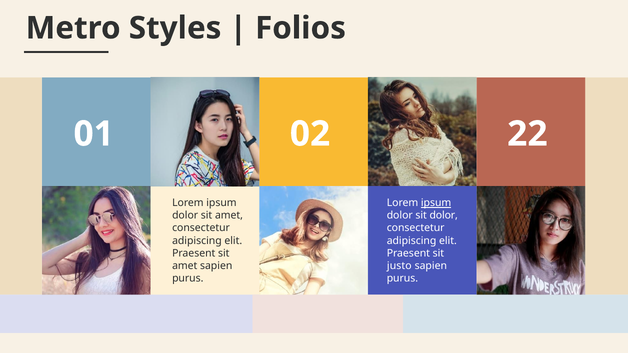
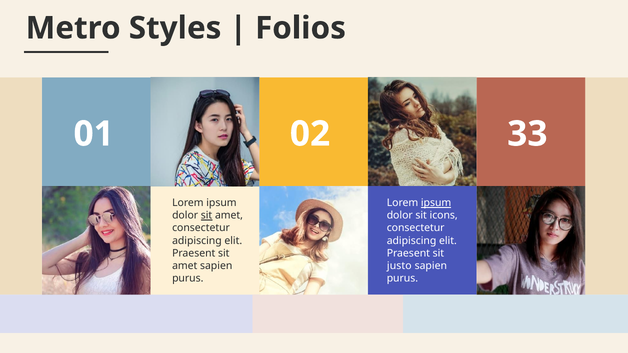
22: 22 -> 33
sit at (207, 216) underline: none -> present
sit dolor: dolor -> icons
